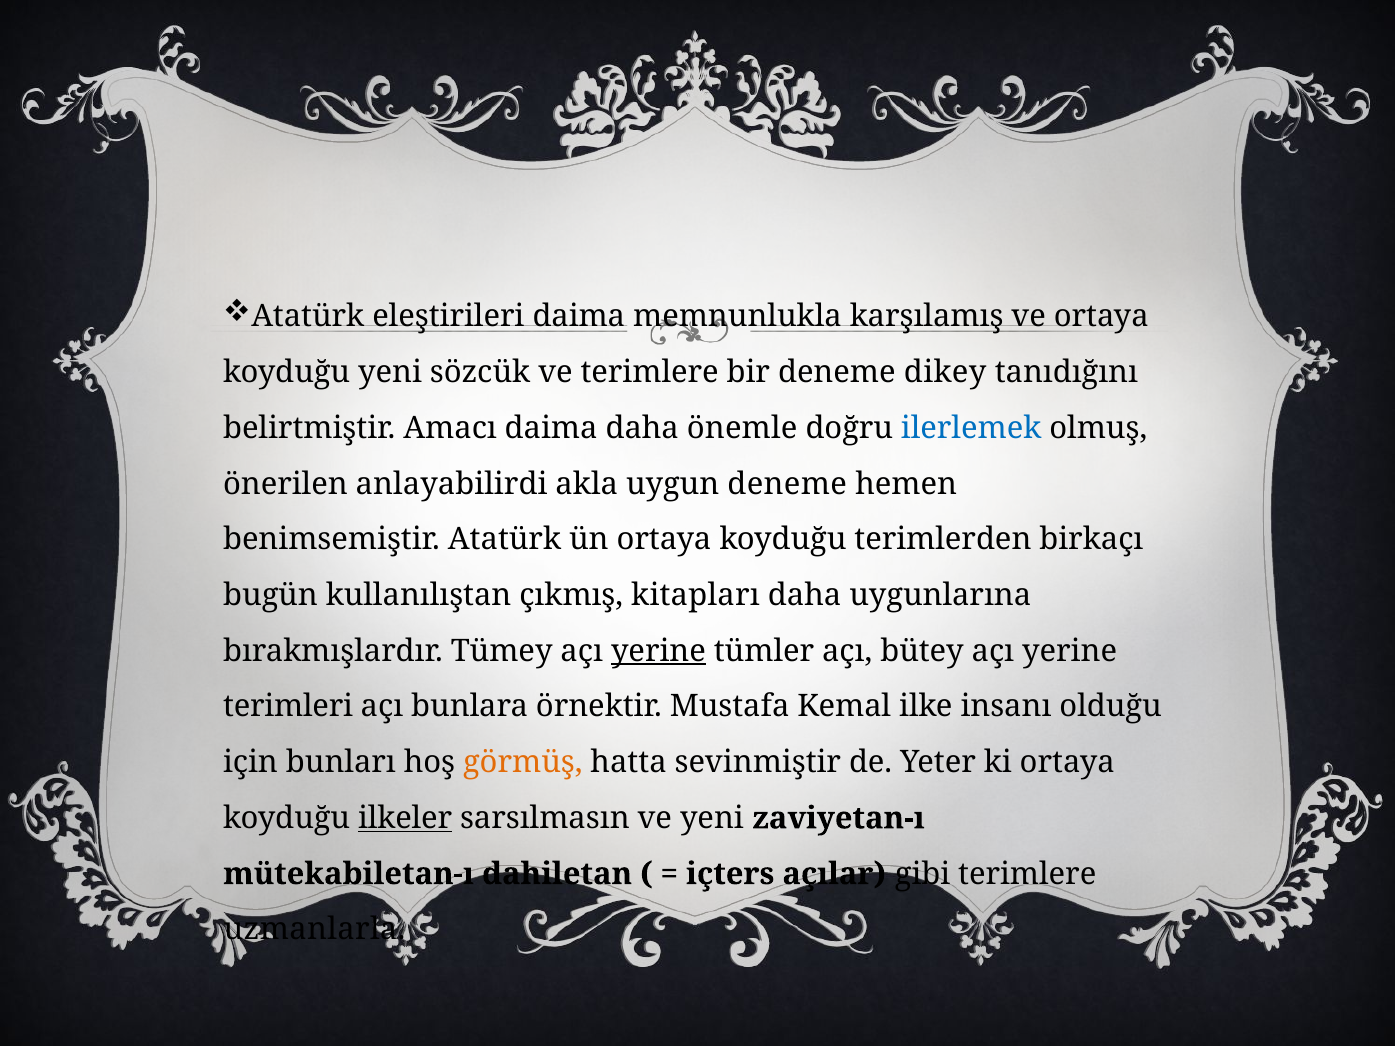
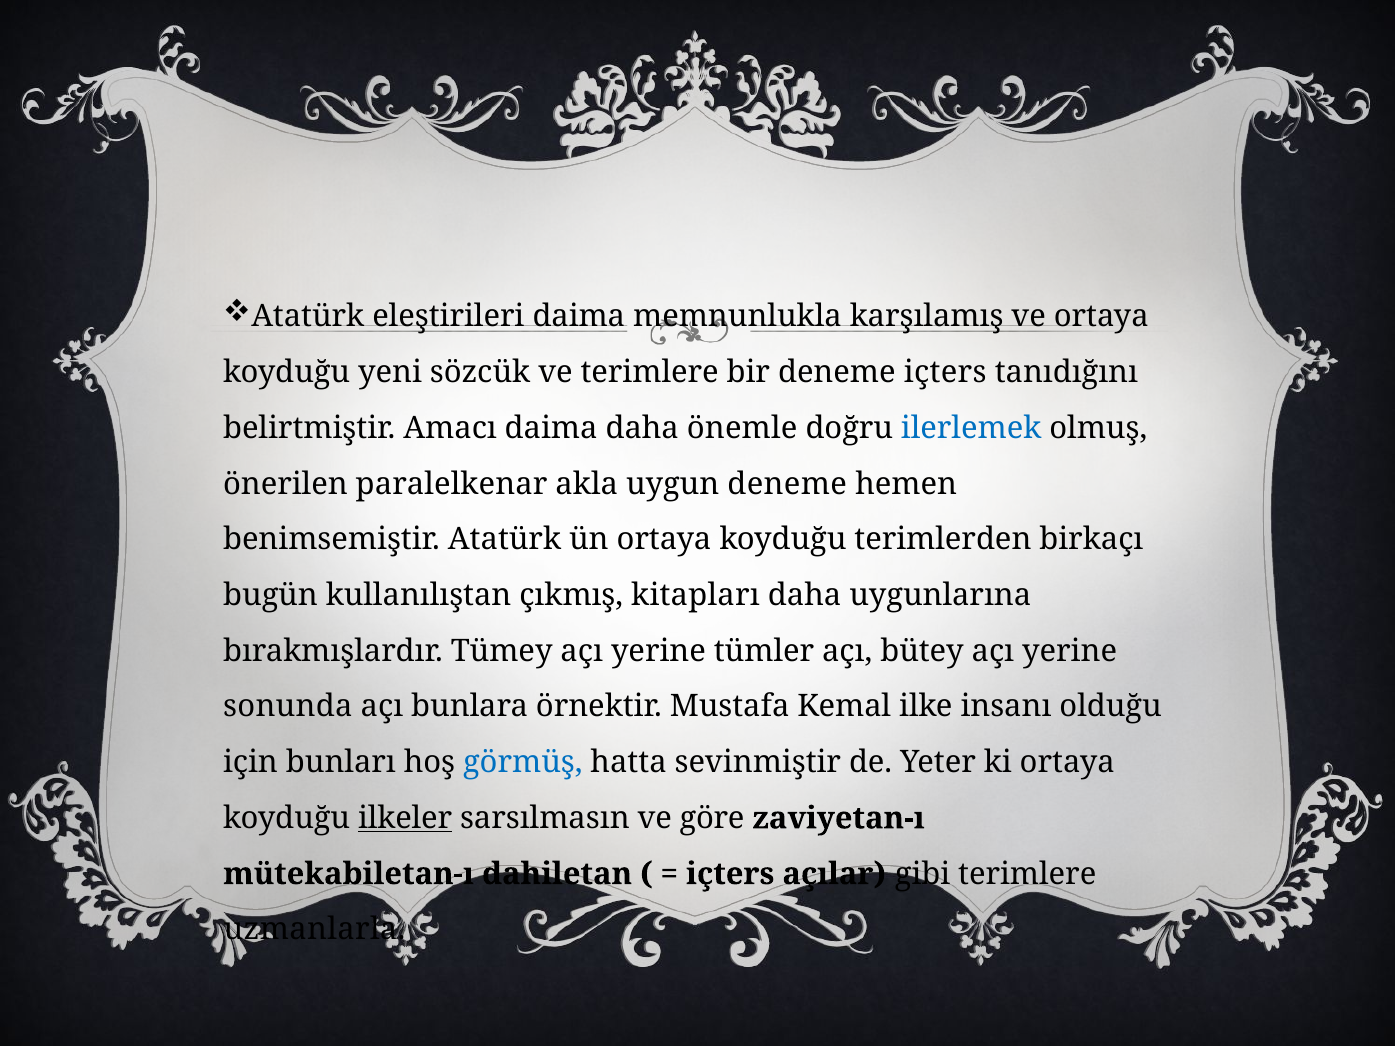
deneme dikey: dikey -> içters
anlayabilirdi: anlayabilirdi -> paralelkenar
yerine at (658, 651) underline: present -> none
terimleri: terimleri -> sonunda
görmüş colour: orange -> blue
ve yeni: yeni -> göre
